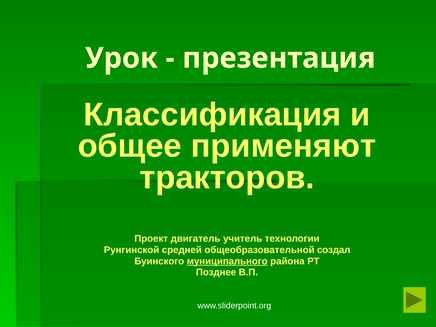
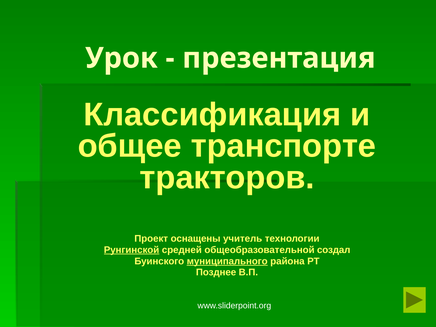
применяют: применяют -> транспорте
двигатель: двигатель -> оснащены
Рунгинской underline: none -> present
